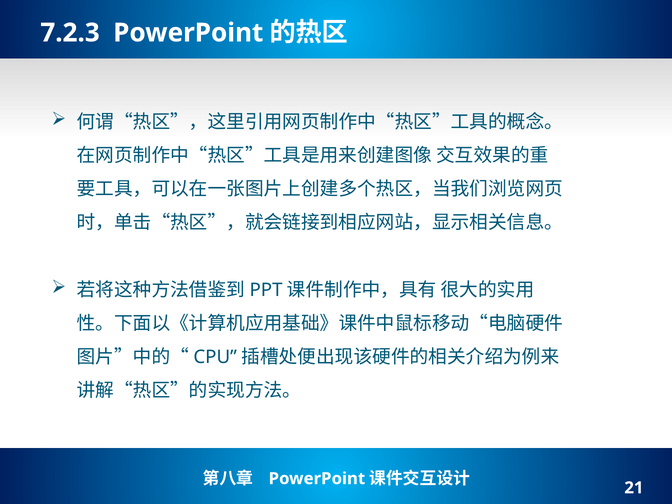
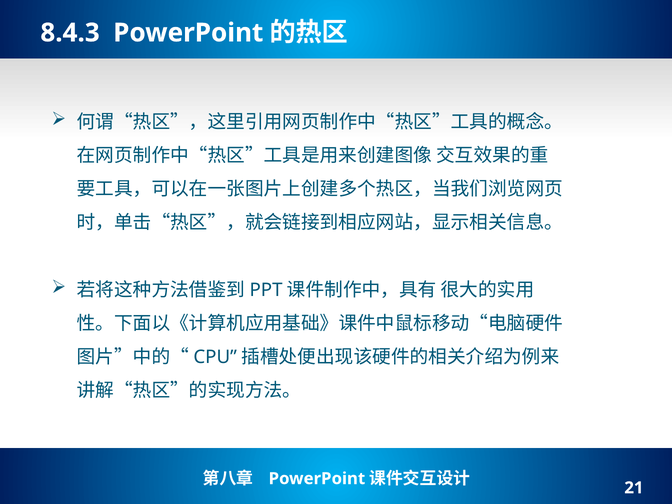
7.2.3: 7.2.3 -> 8.4.3
